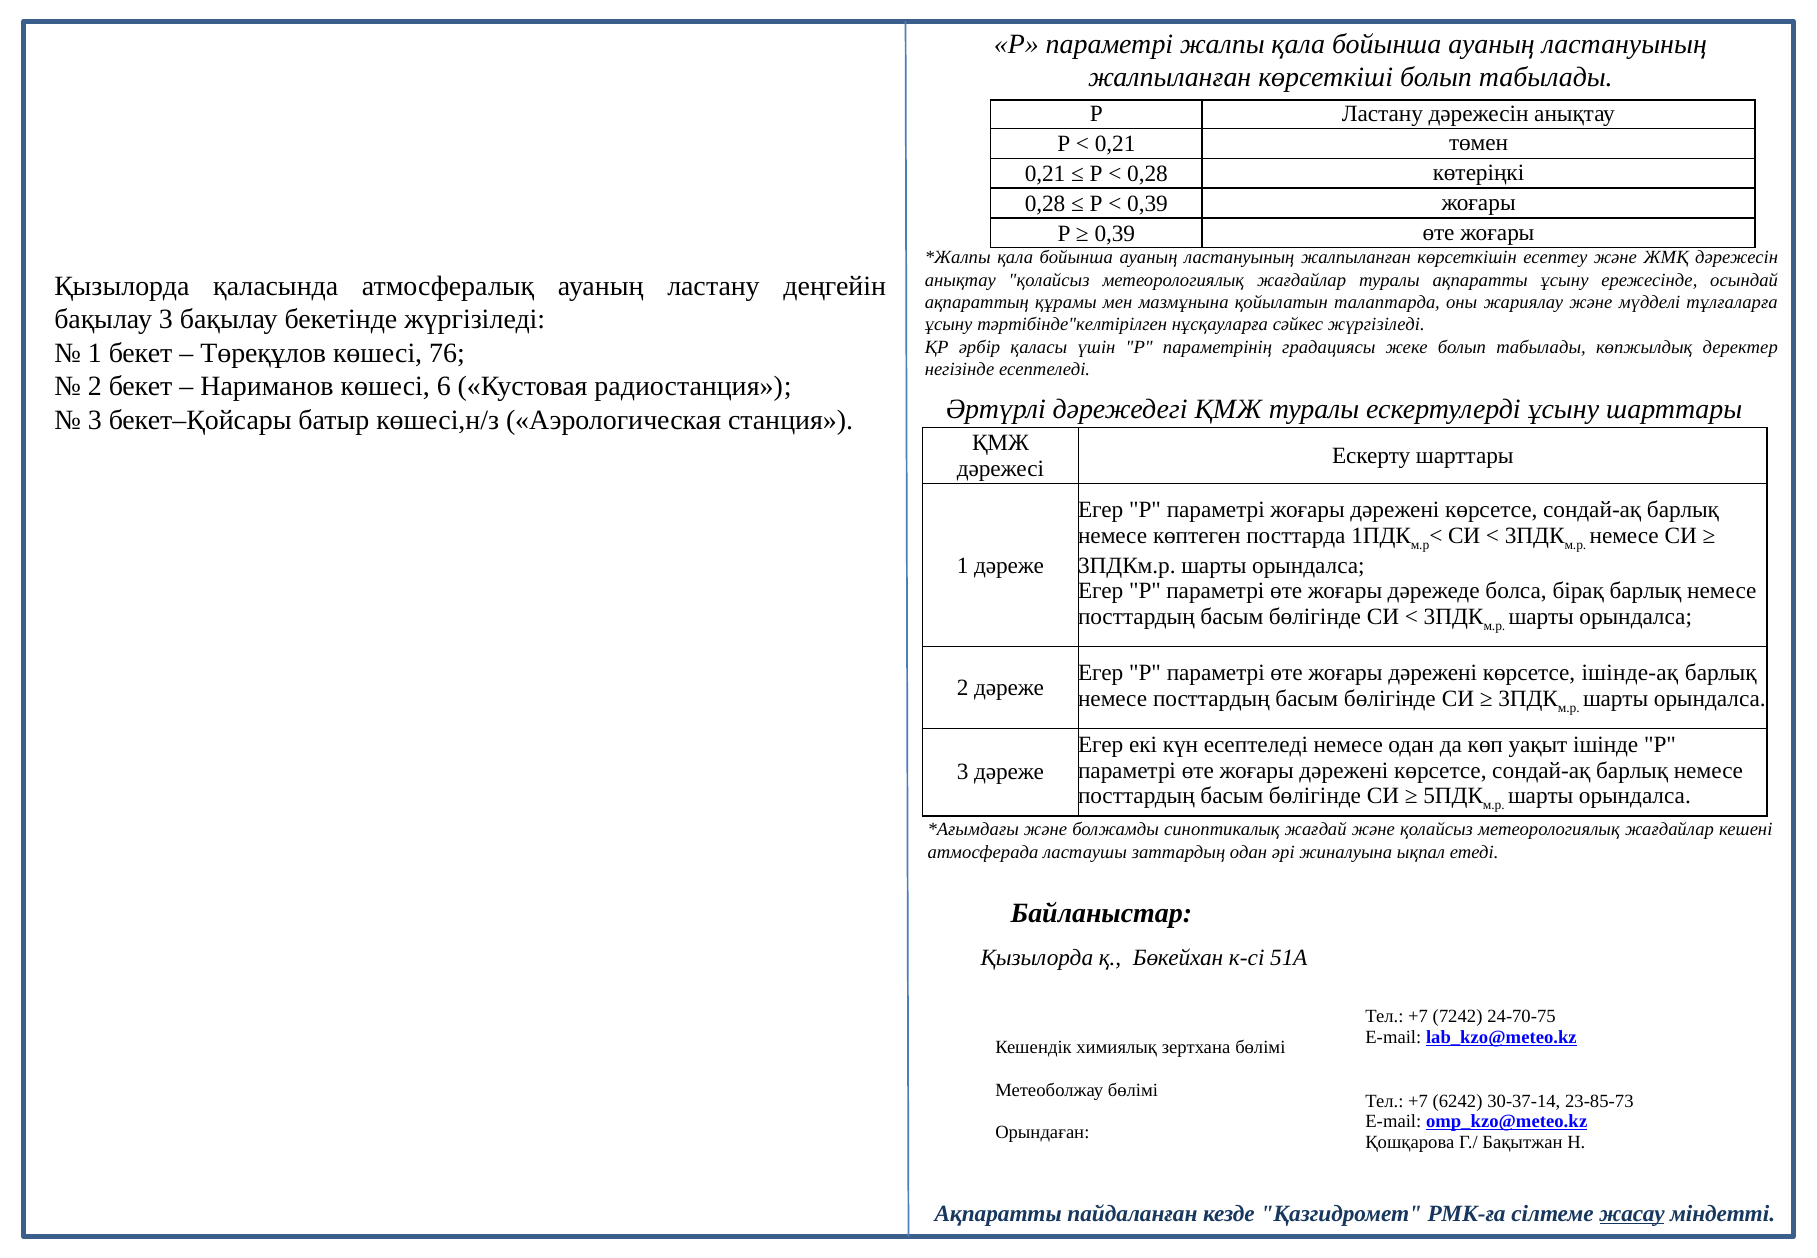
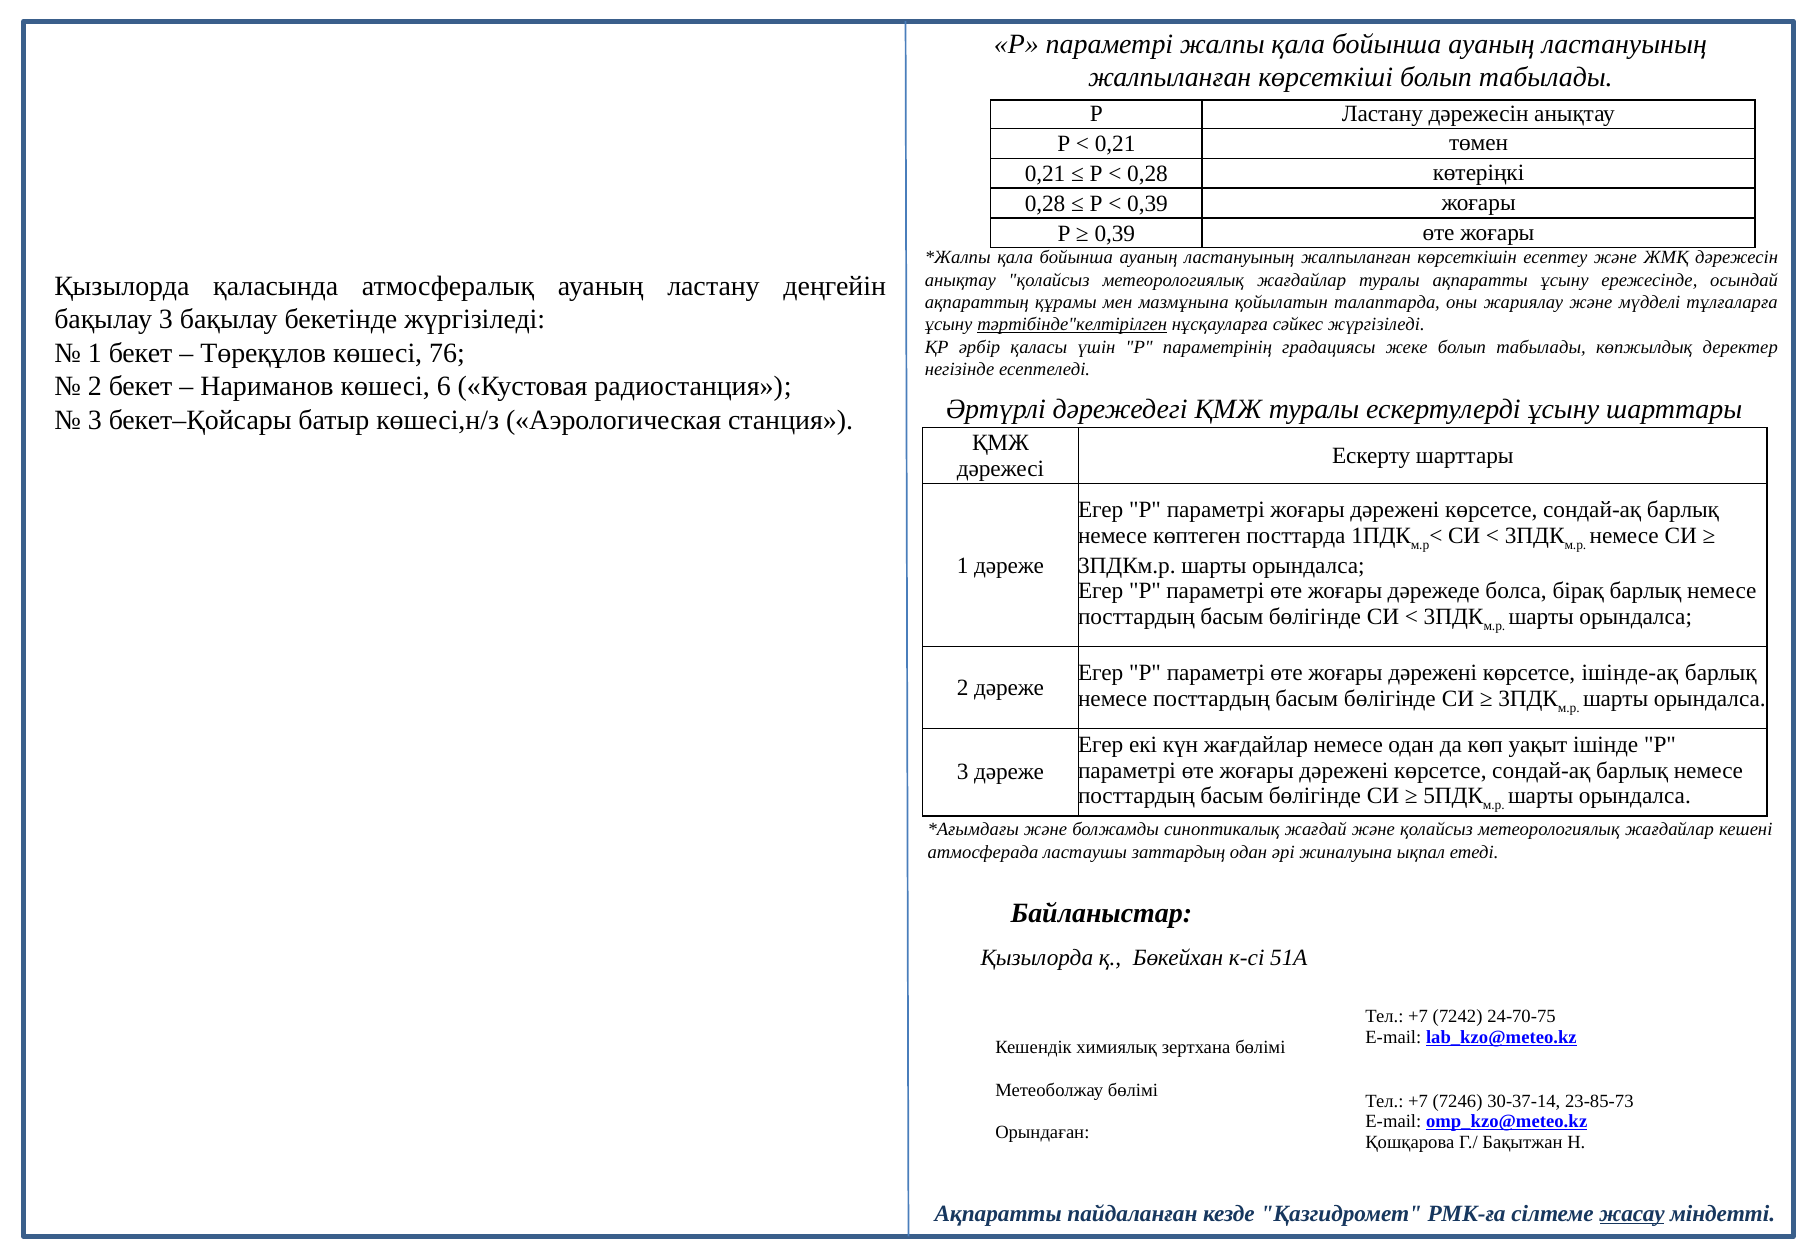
тәртібінде"келтірілген underline: none -> present
күн есептеледі: есептеледі -> жағдайлар
6242: 6242 -> 7246
